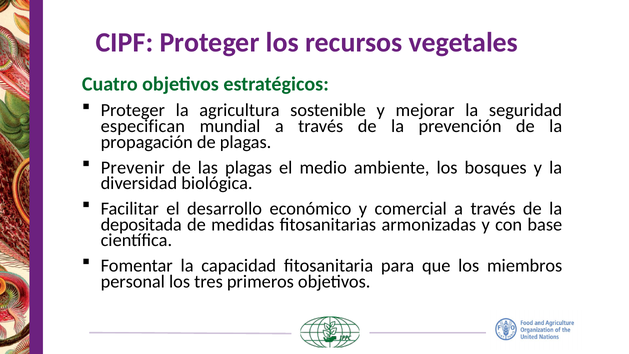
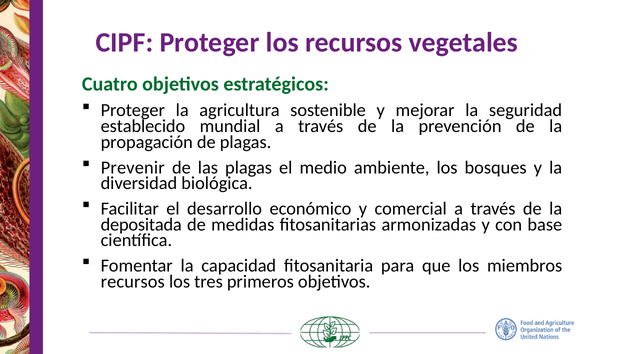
especifican: especifican -> establecido
personal at (133, 281): personal -> recursos
